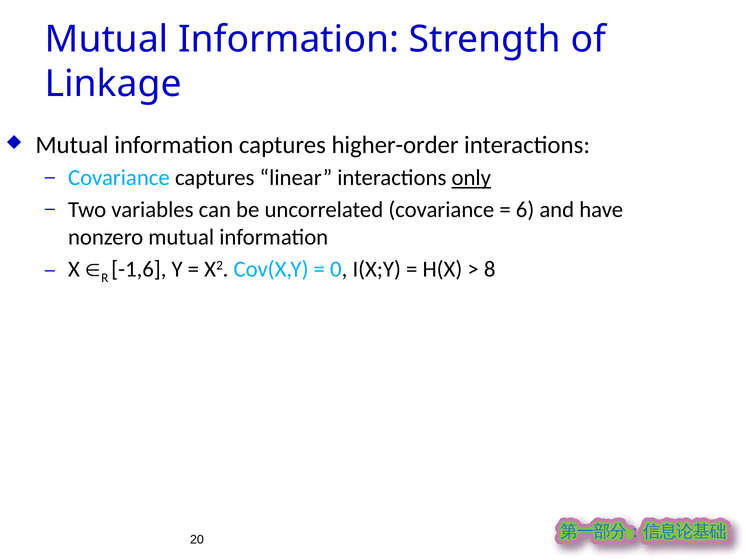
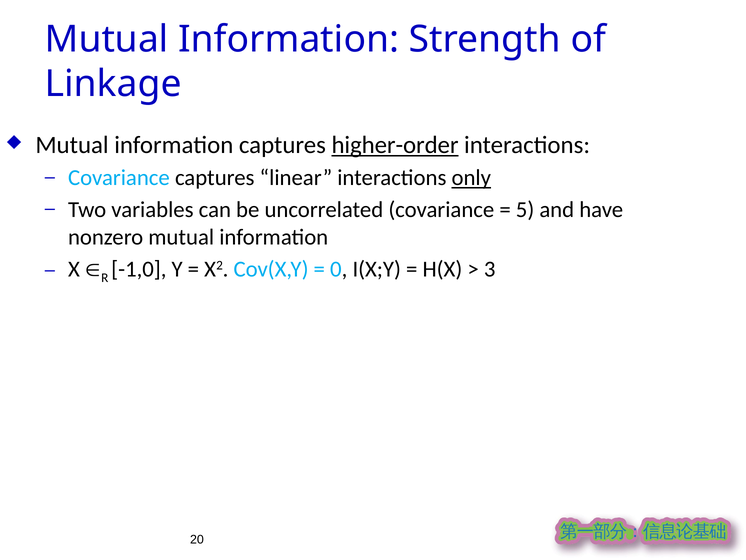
higher-order underline: none -> present
6: 6 -> 5
-1,6: -1,6 -> -1,0
8: 8 -> 3
